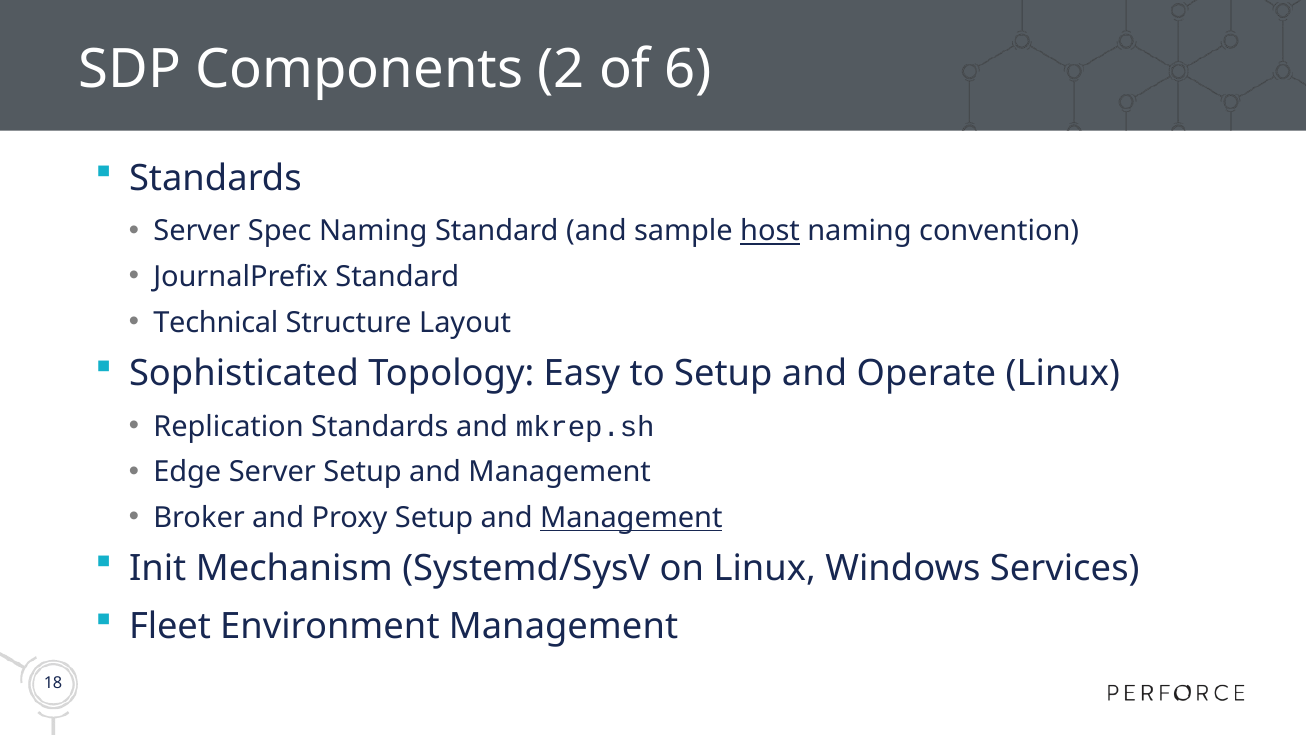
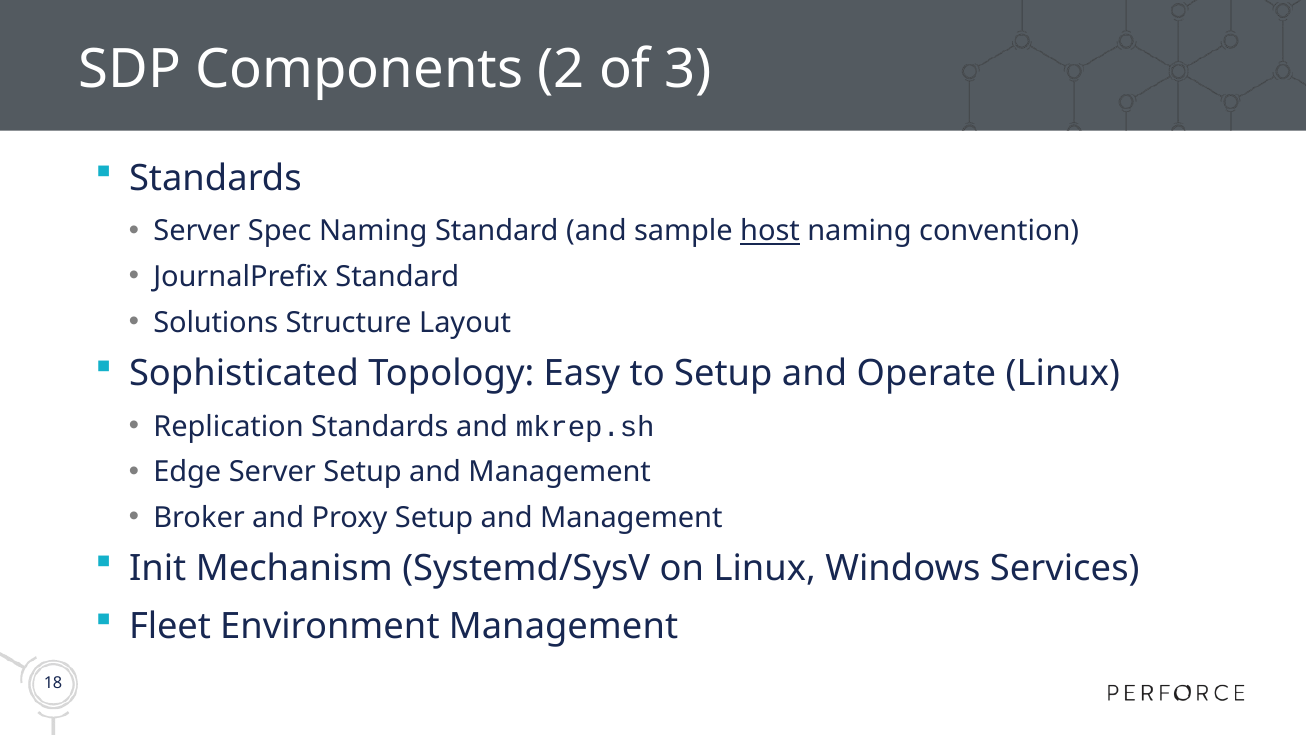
6: 6 -> 3
Technical: Technical -> Solutions
Management at (631, 518) underline: present -> none
